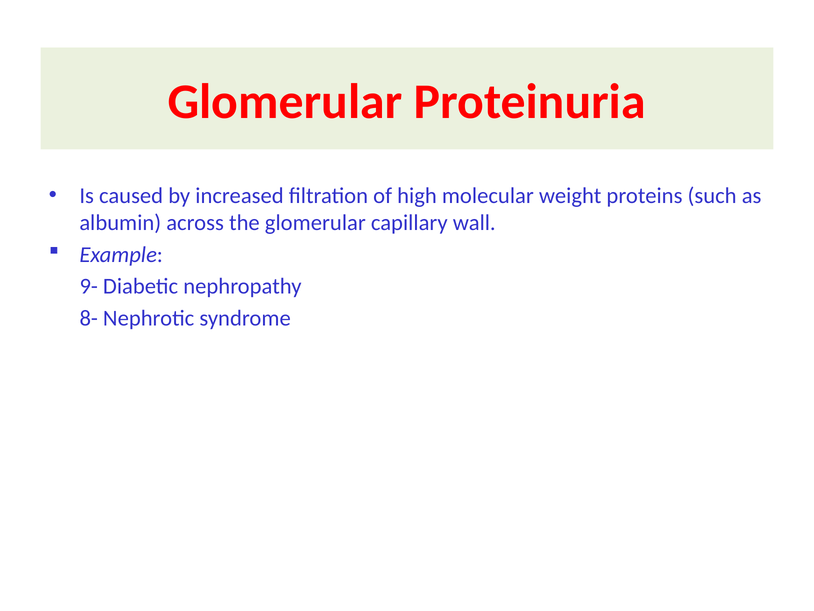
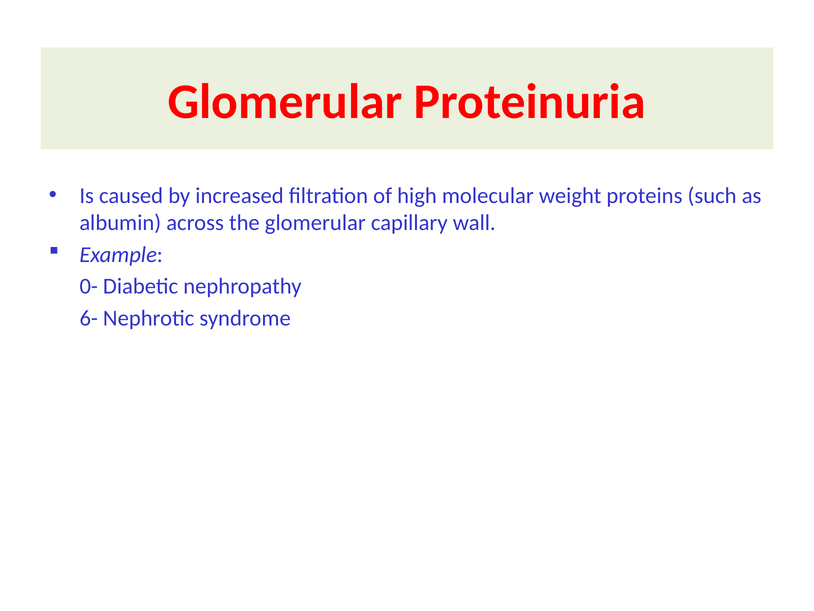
9-: 9- -> 0-
8-: 8- -> 6-
